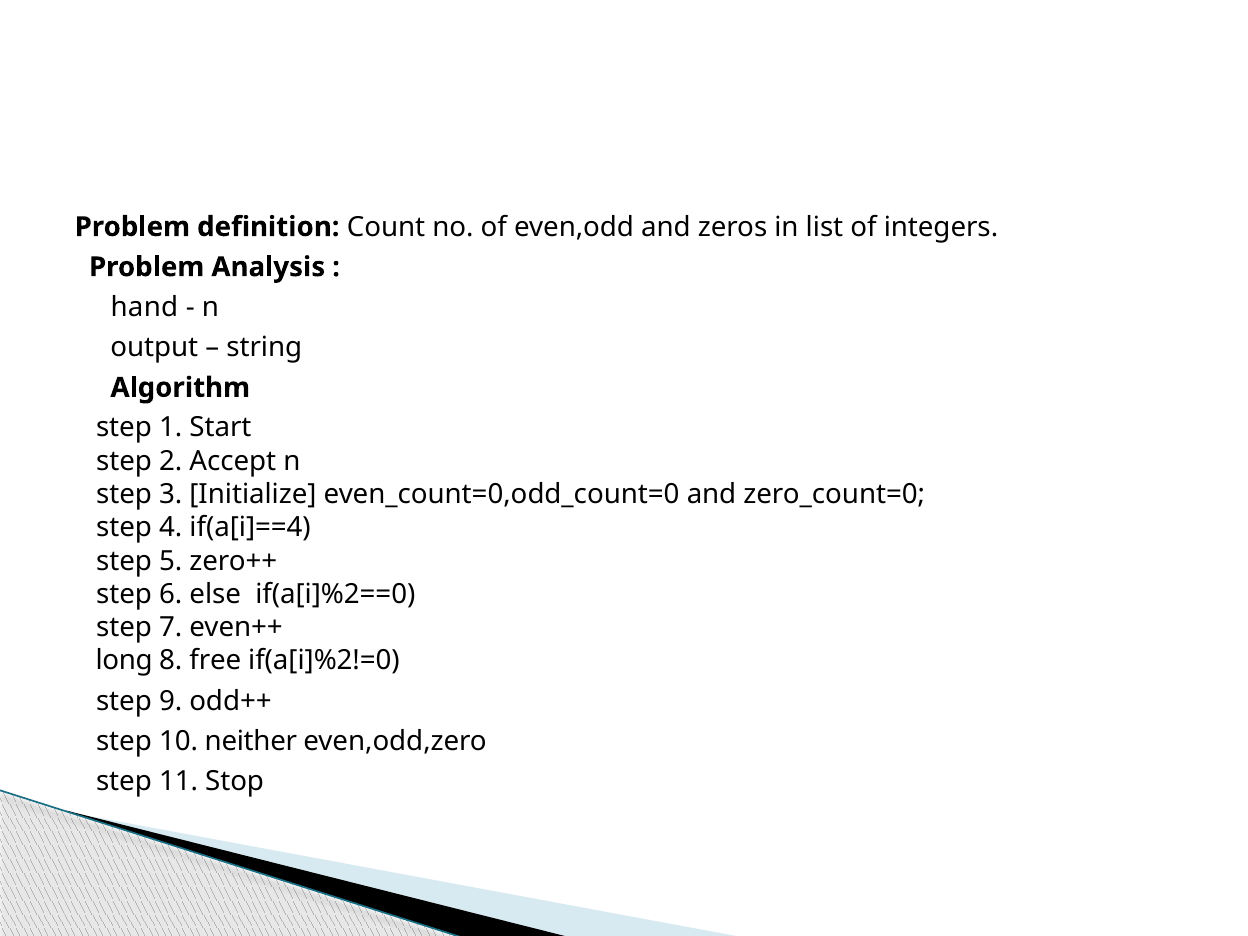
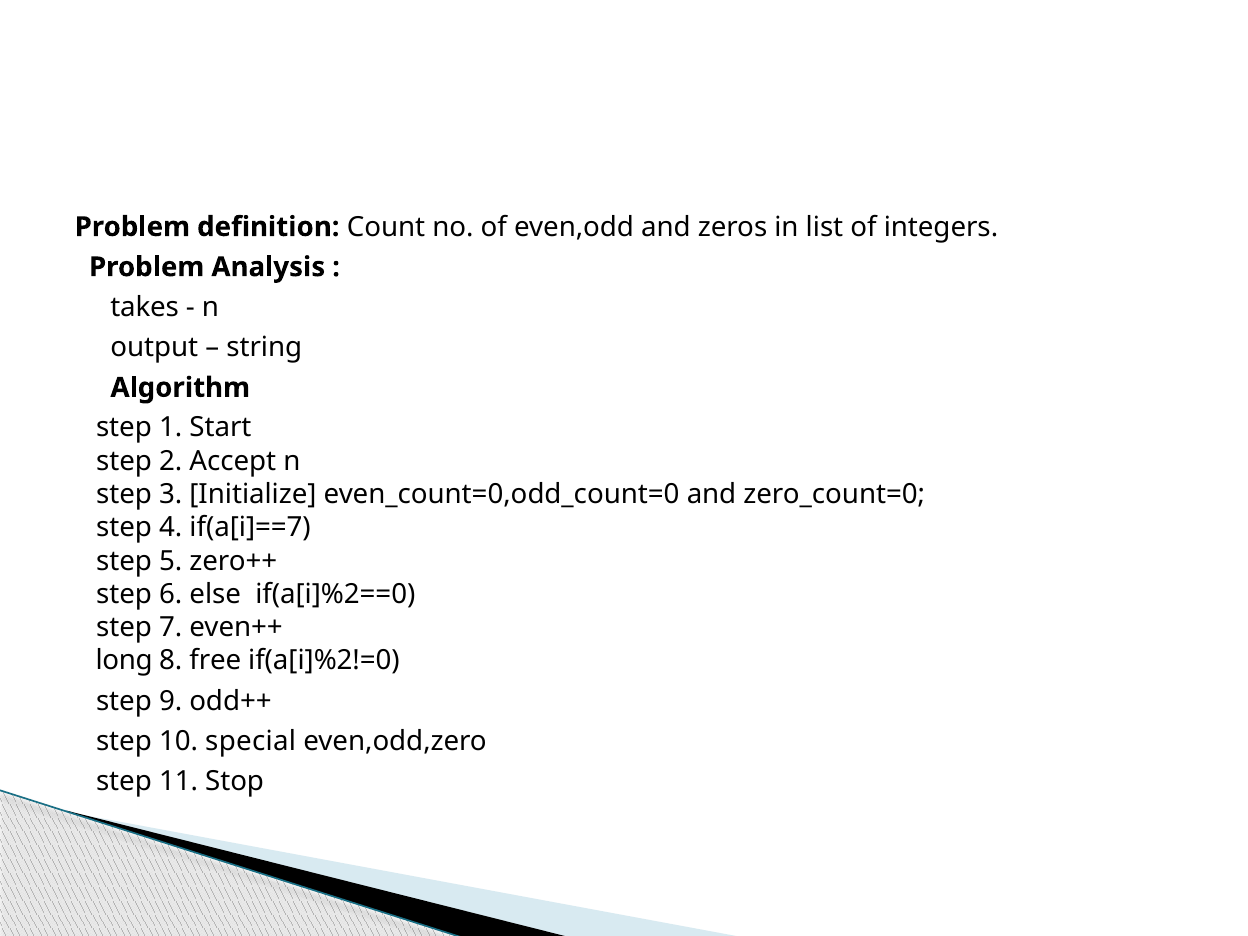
hand: hand -> takes
if(a[i]==4: if(a[i]==4 -> if(a[i]==7
neither: neither -> special
